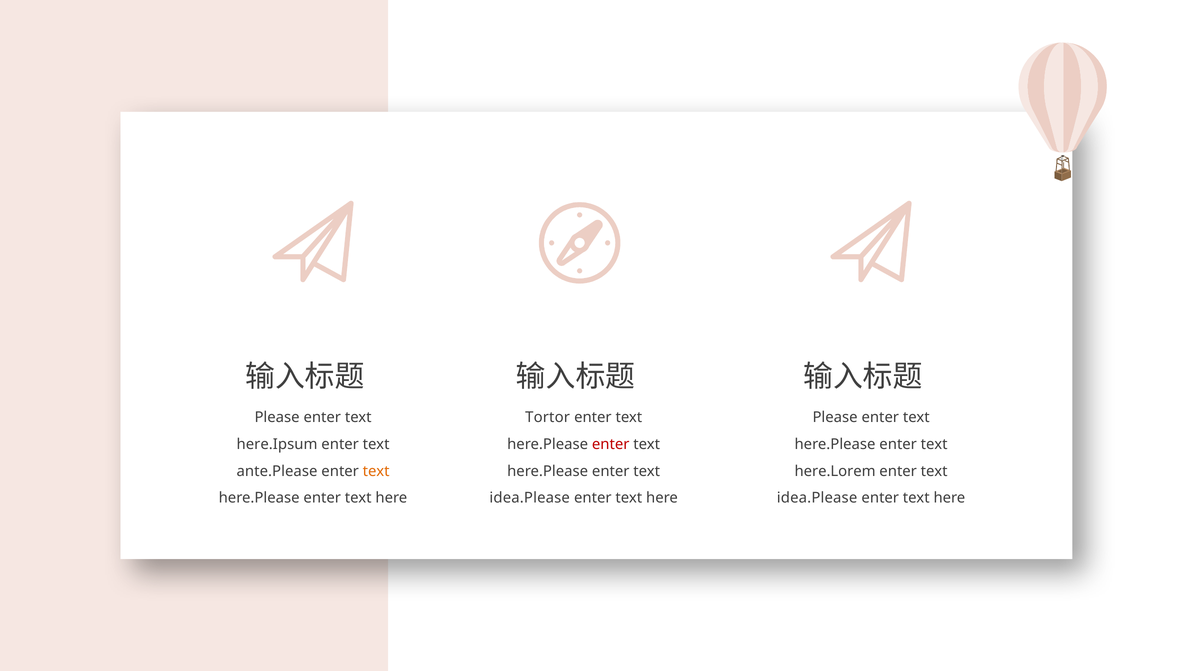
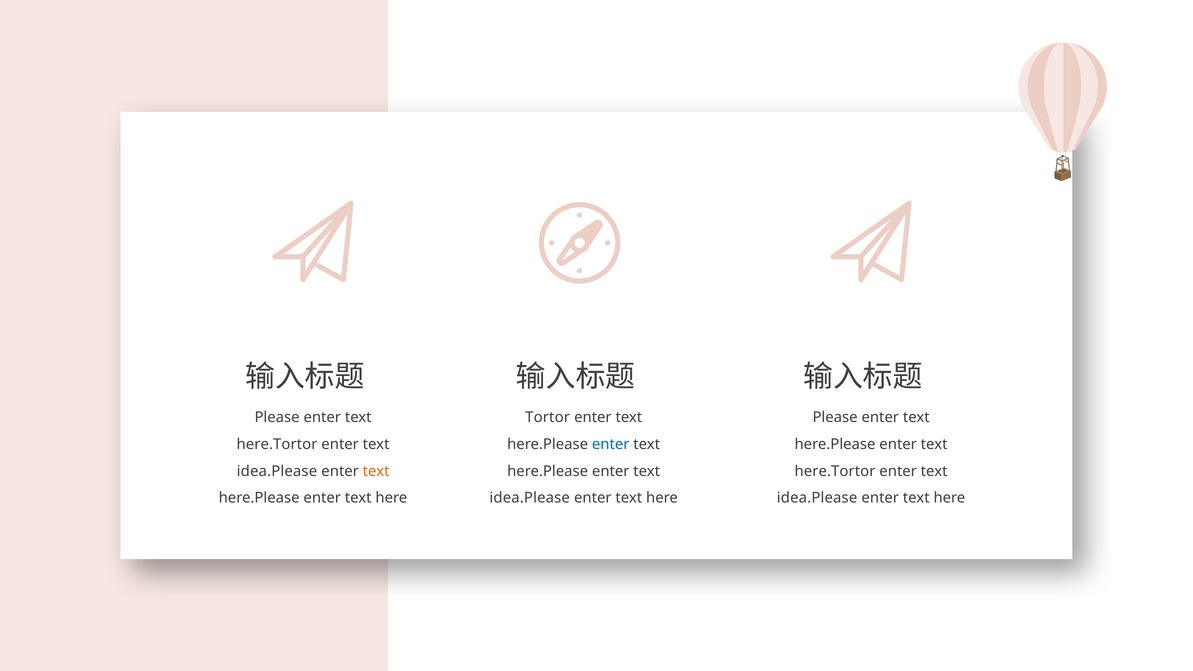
here.Ipsum at (277, 444): here.Ipsum -> here.Tortor
enter at (611, 444) colour: red -> blue
ante.Please at (277, 471): ante.Please -> idea.Please
here.Lorem at (835, 471): here.Lorem -> here.Tortor
